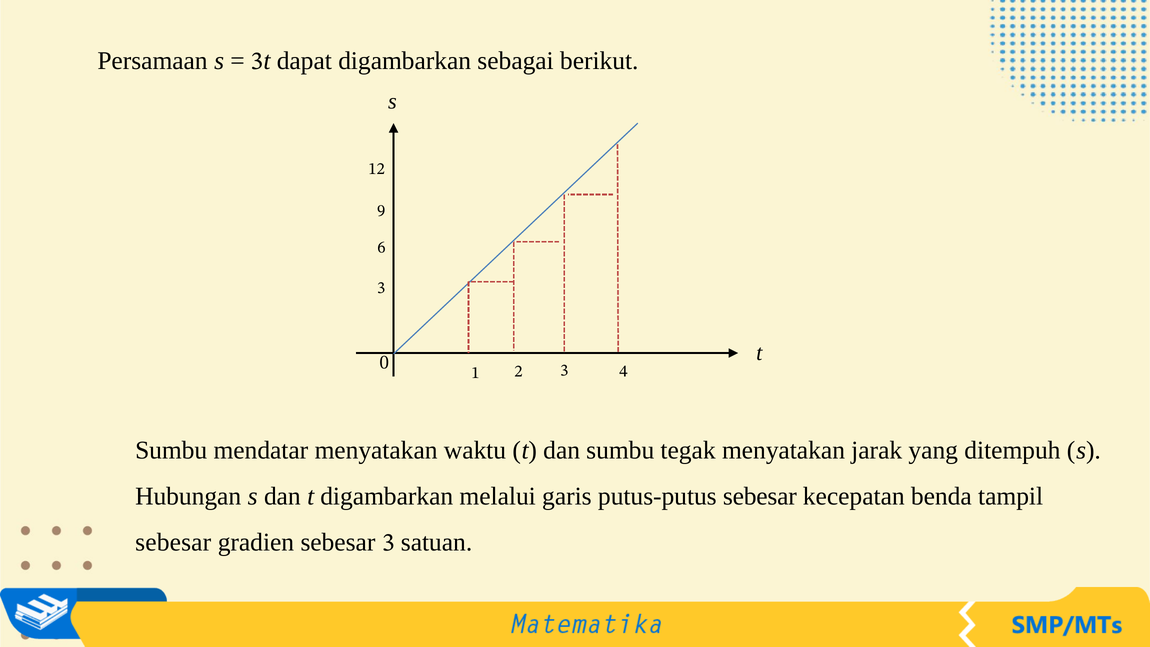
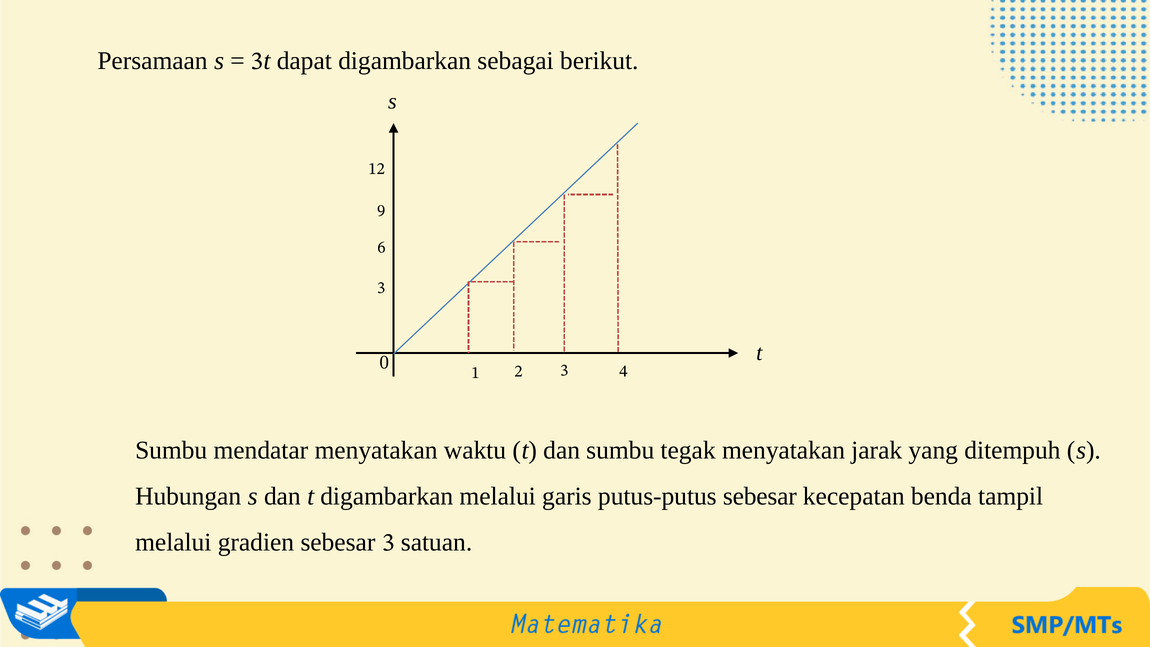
sebesar at (173, 542): sebesar -> melalui
